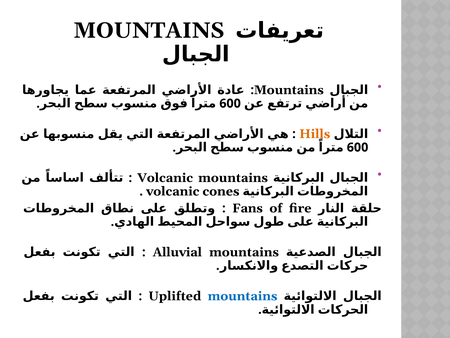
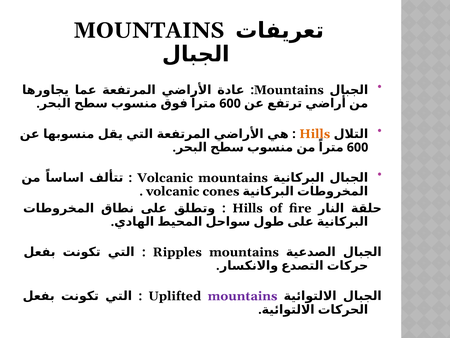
Fans at (248, 208): Fans -> Hills
Alluvial: Alluvial -> Ripples
mountains at (242, 296) colour: blue -> purple
